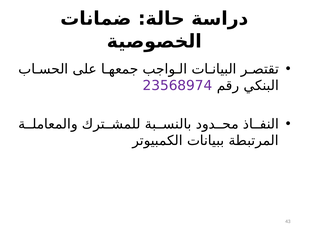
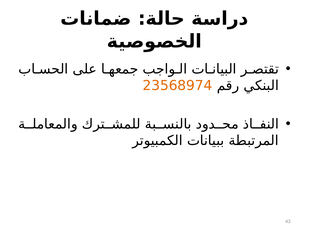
23568974 colour: purple -> orange
